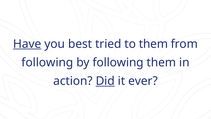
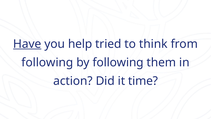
best: best -> help
to them: them -> think
Did underline: present -> none
ever: ever -> time
